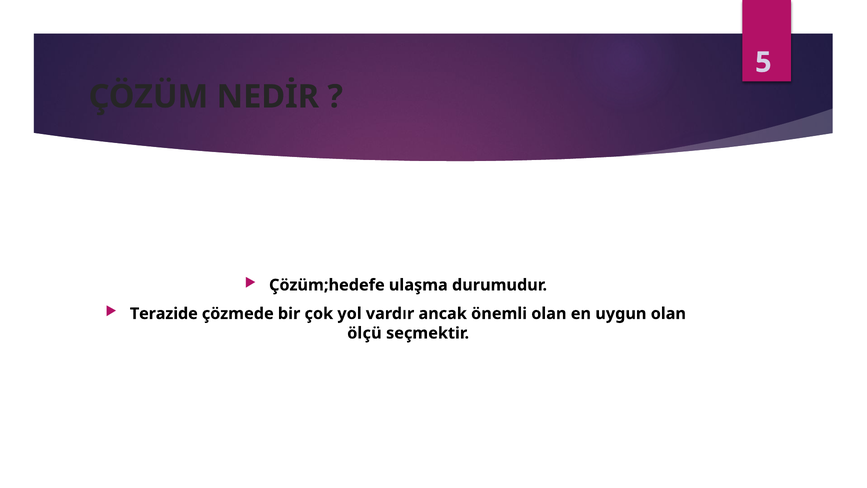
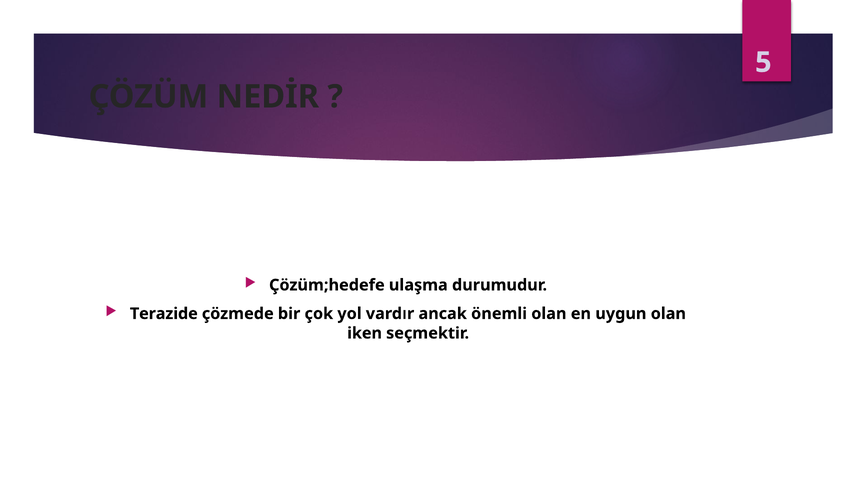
ölçü: ölçü -> iken
